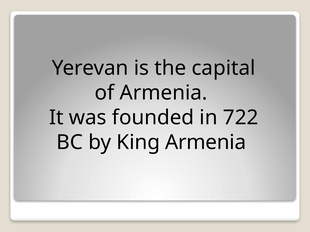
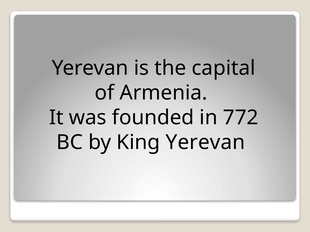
722: 722 -> 772
King Armenia: Armenia -> Yerevan
